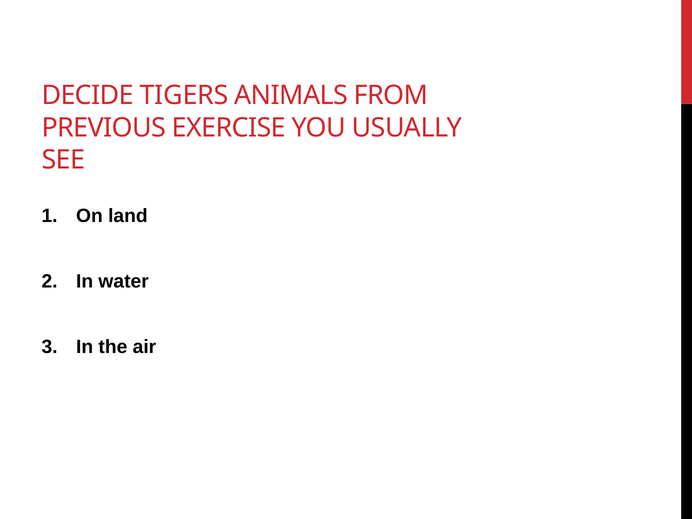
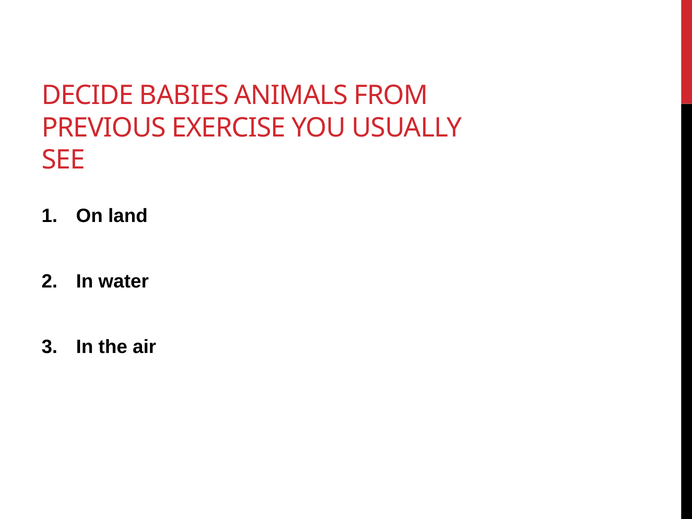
TIGERS: TIGERS -> BABIES
